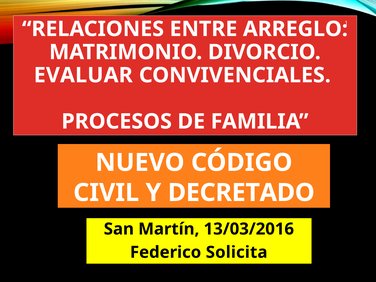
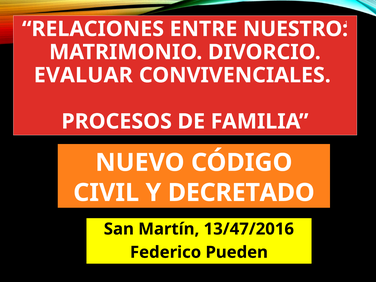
ARREGLO: ARREGLO -> NUESTRO
13/03/2016: 13/03/2016 -> 13/47/2016
Solicita: Solicita -> Pueden
